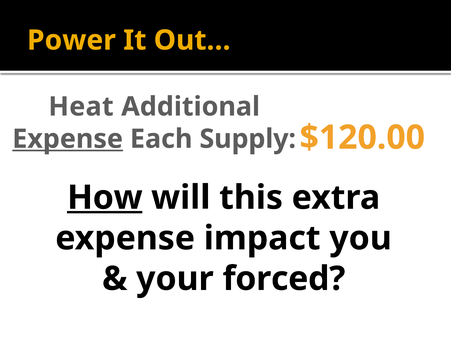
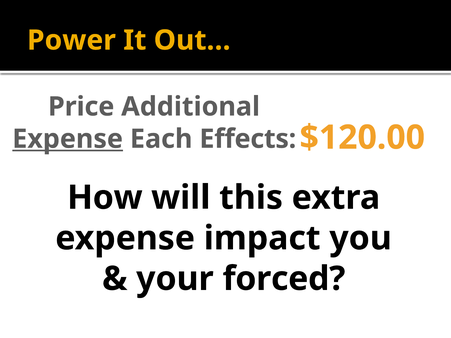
Heat: Heat -> Price
Supply: Supply -> Effects
How underline: present -> none
